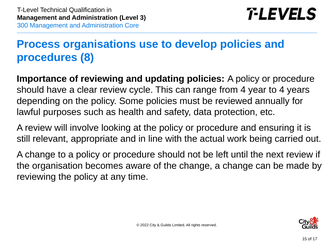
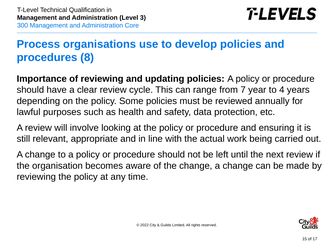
from 4: 4 -> 7
